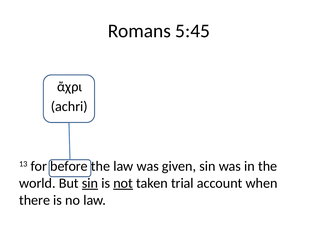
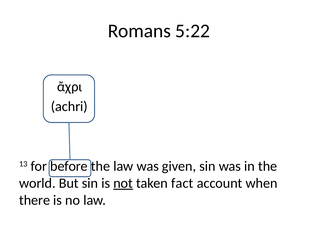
5:45: 5:45 -> 5:22
sin at (90, 183) underline: present -> none
trial: trial -> fact
